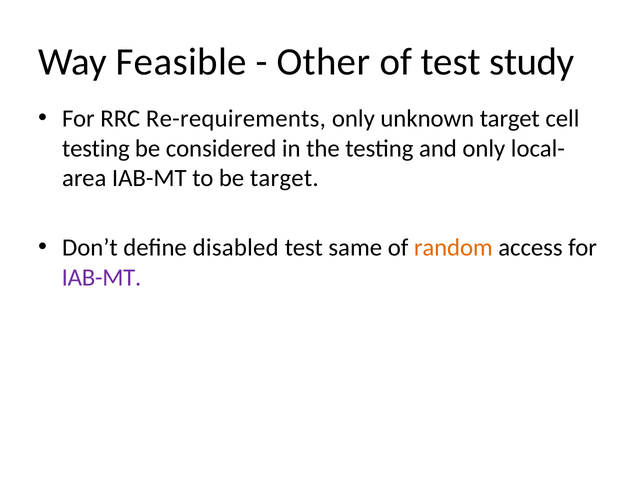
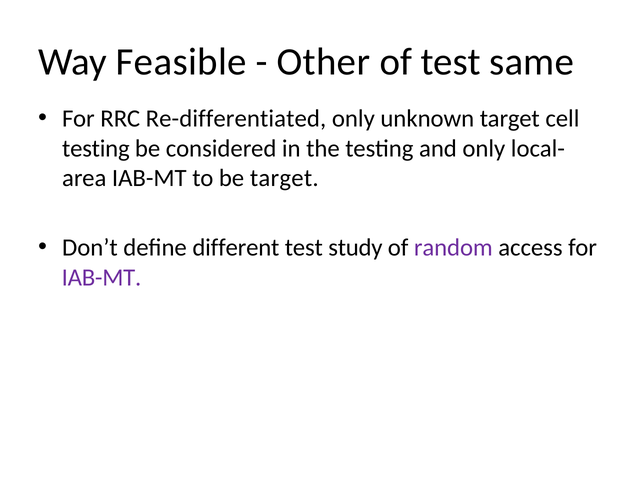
study: study -> same
Re-requirements: Re-requirements -> Re-differentiated
disabled: disabled -> different
same: same -> study
random colour: orange -> purple
